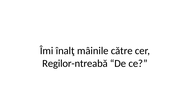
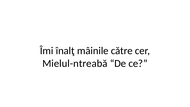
Regilor-ntreabă: Regilor-ntreabă -> Mielul-ntreabă
